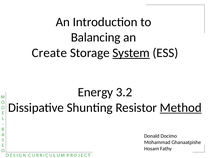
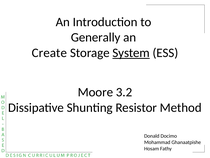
Balancing: Balancing -> Generally
Energy: Energy -> Moore
Method underline: present -> none
